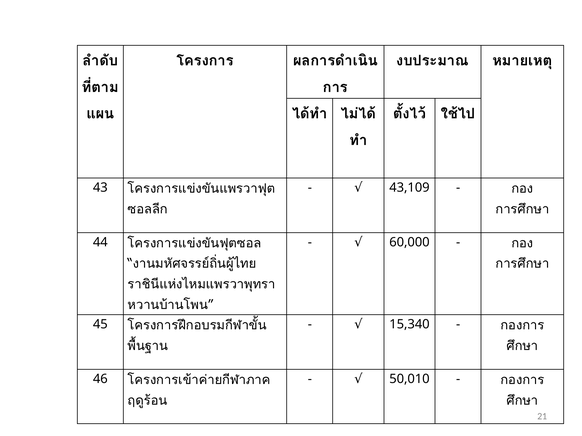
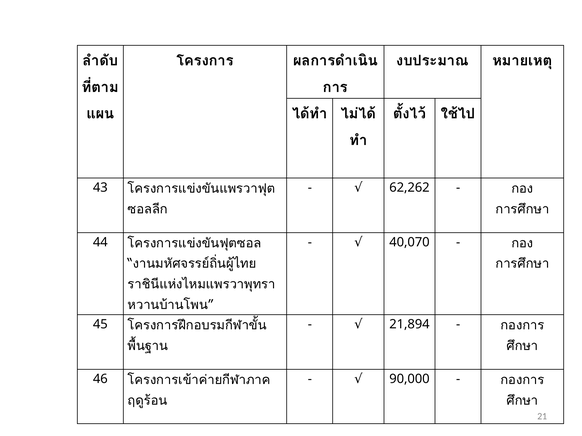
43,109: 43,109 -> 62,262
60,000: 60,000 -> 40,070
15,340: 15,340 -> 21,894
50,010: 50,010 -> 90,000
